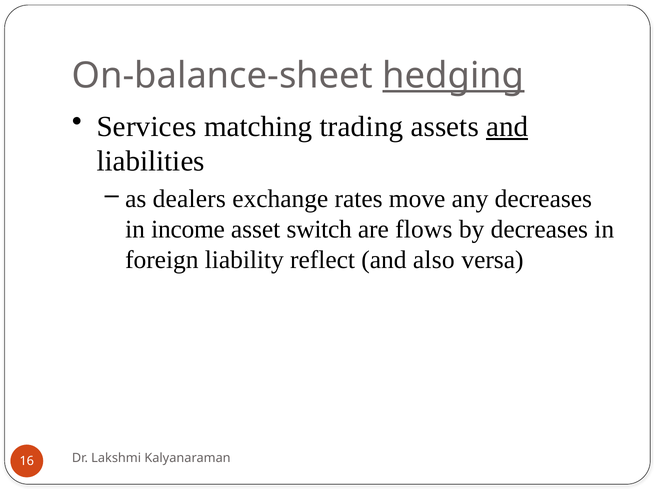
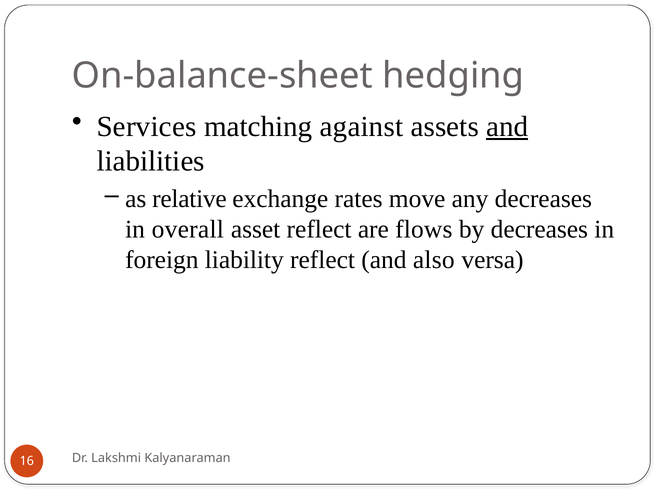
hedging underline: present -> none
trading: trading -> against
dealers: dealers -> relative
income: income -> overall
asset switch: switch -> reflect
